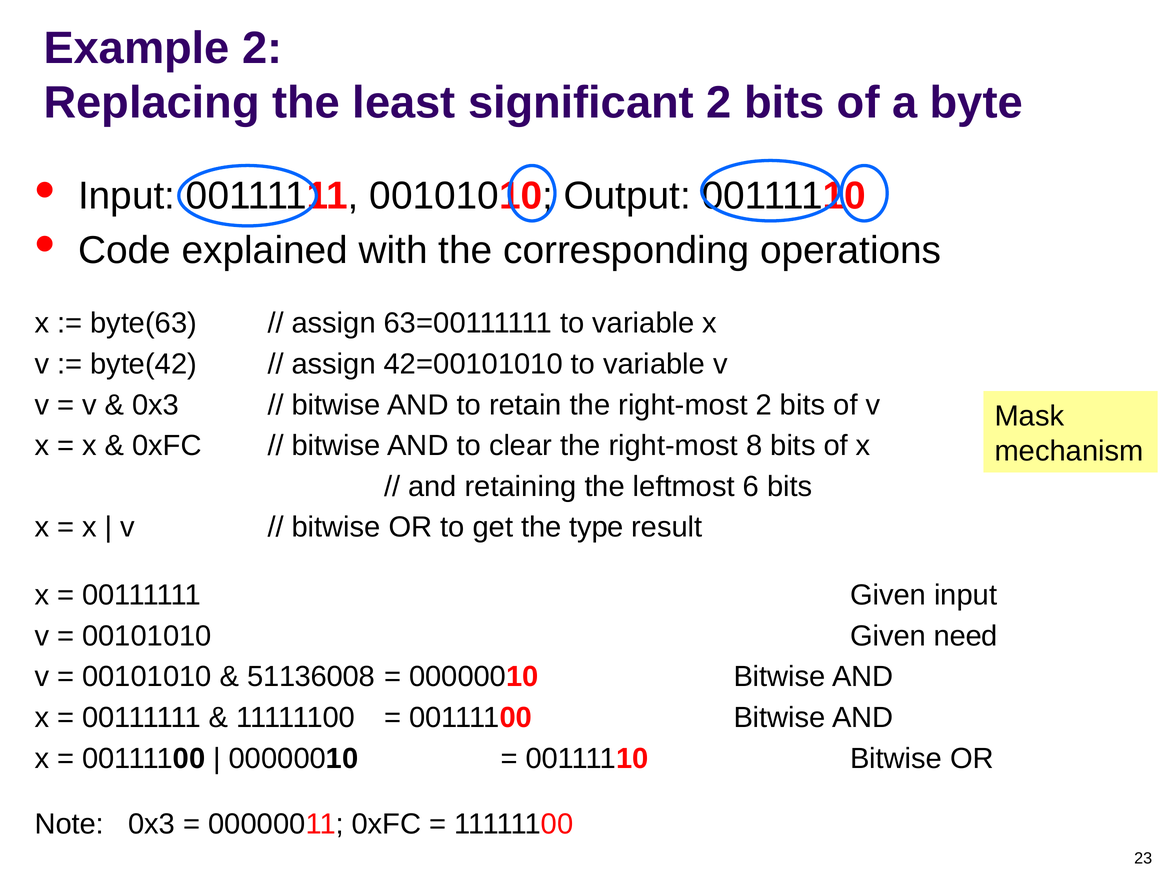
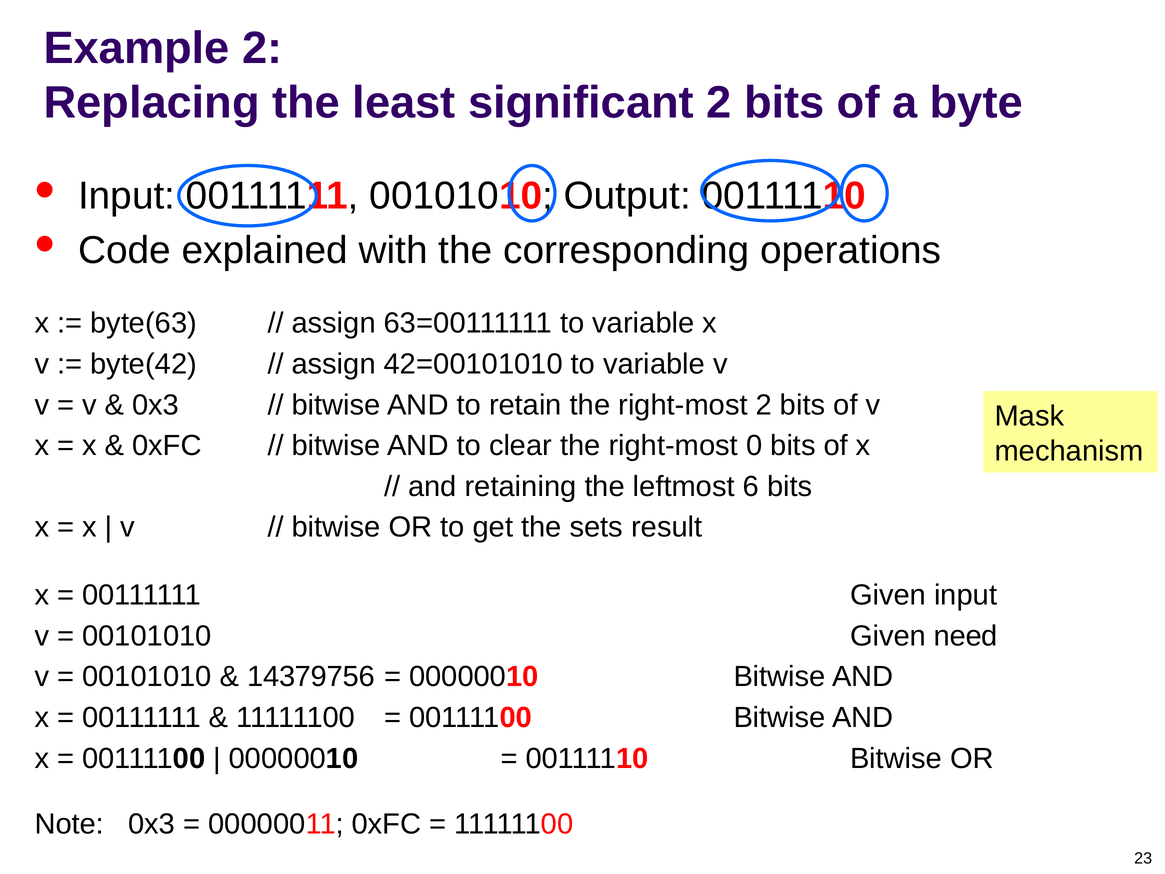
8: 8 -> 0
type: type -> sets
51136008: 51136008 -> 14379756
